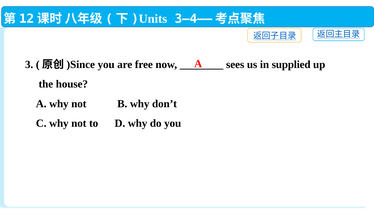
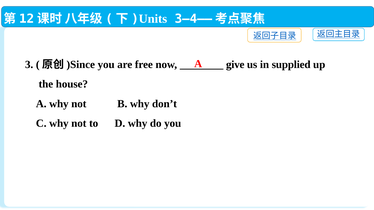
sees: sees -> give
